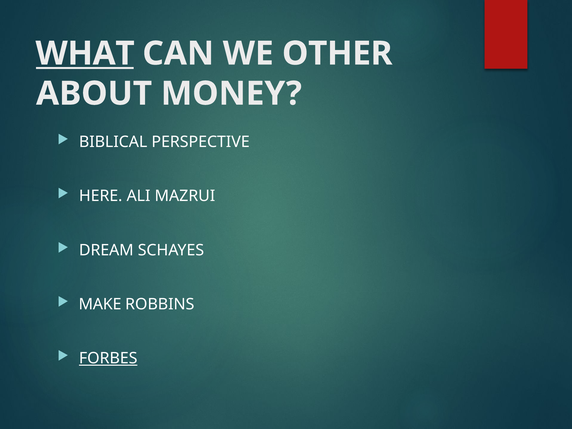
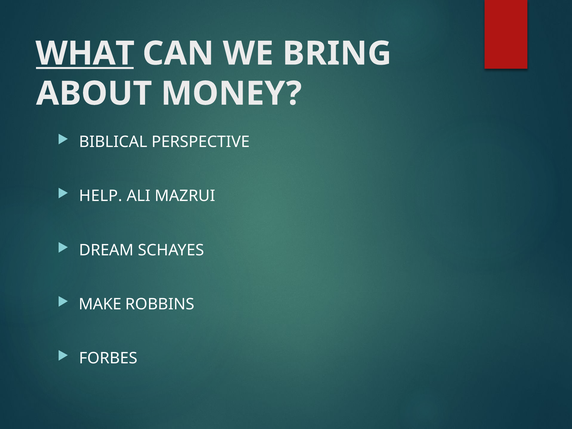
OTHER: OTHER -> BRING
HERE: HERE -> HELP
FORBES underline: present -> none
